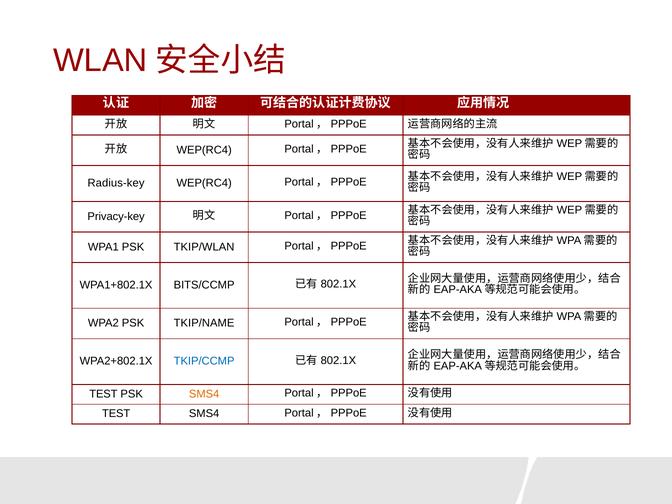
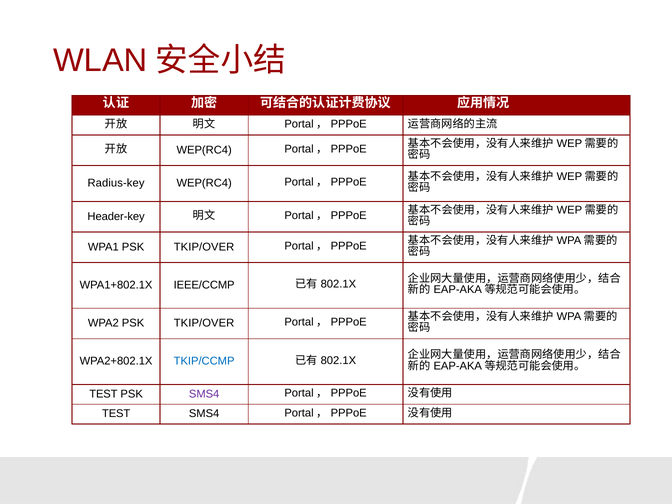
Privacy-key: Privacy-key -> Header-key
WPA1 PSK TKIP/WLAN: TKIP/WLAN -> TKIP/OVER
BITS/CCMP: BITS/CCMP -> IEEE/CCMP
WPA2 PSK TKIP/NAME: TKIP/NAME -> TKIP/OVER
SMS4 at (204, 394) colour: orange -> purple
